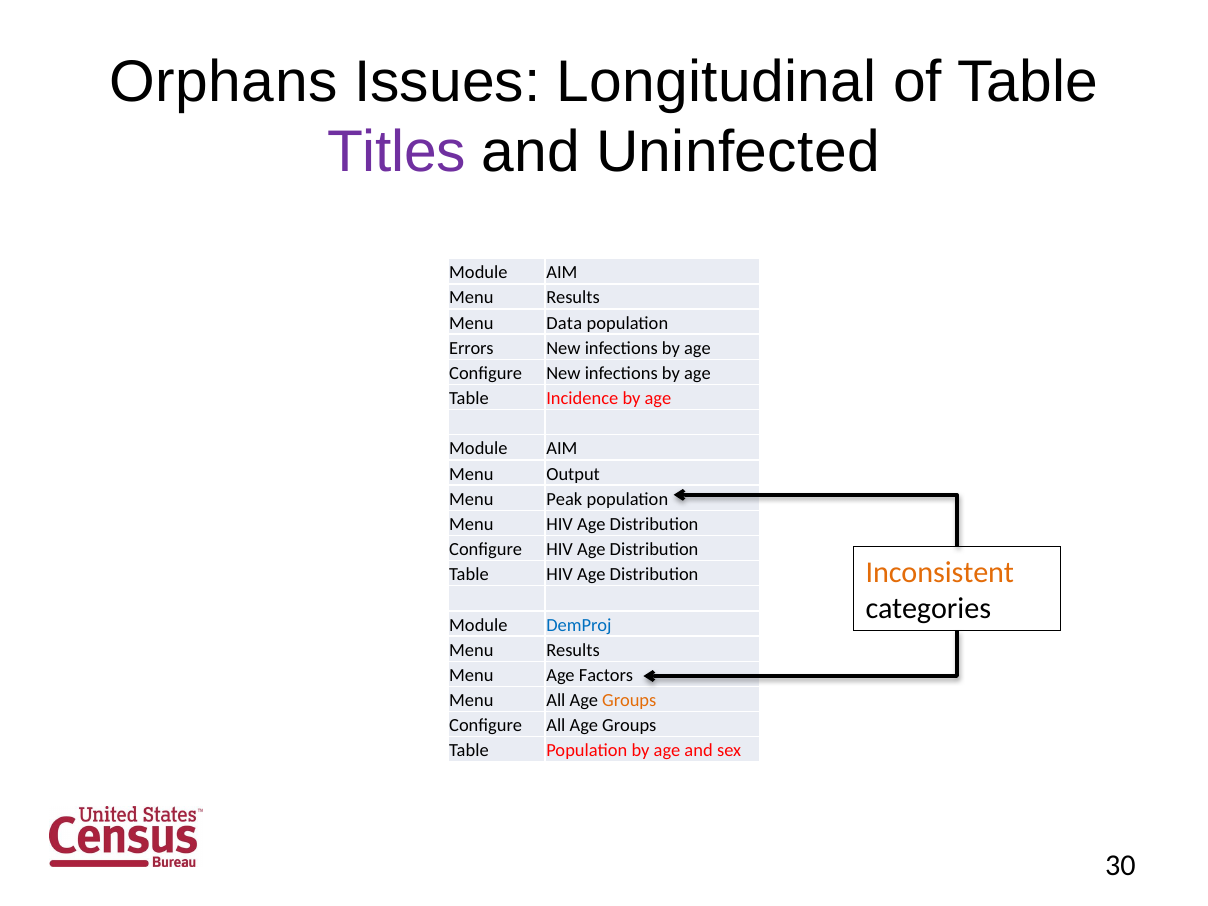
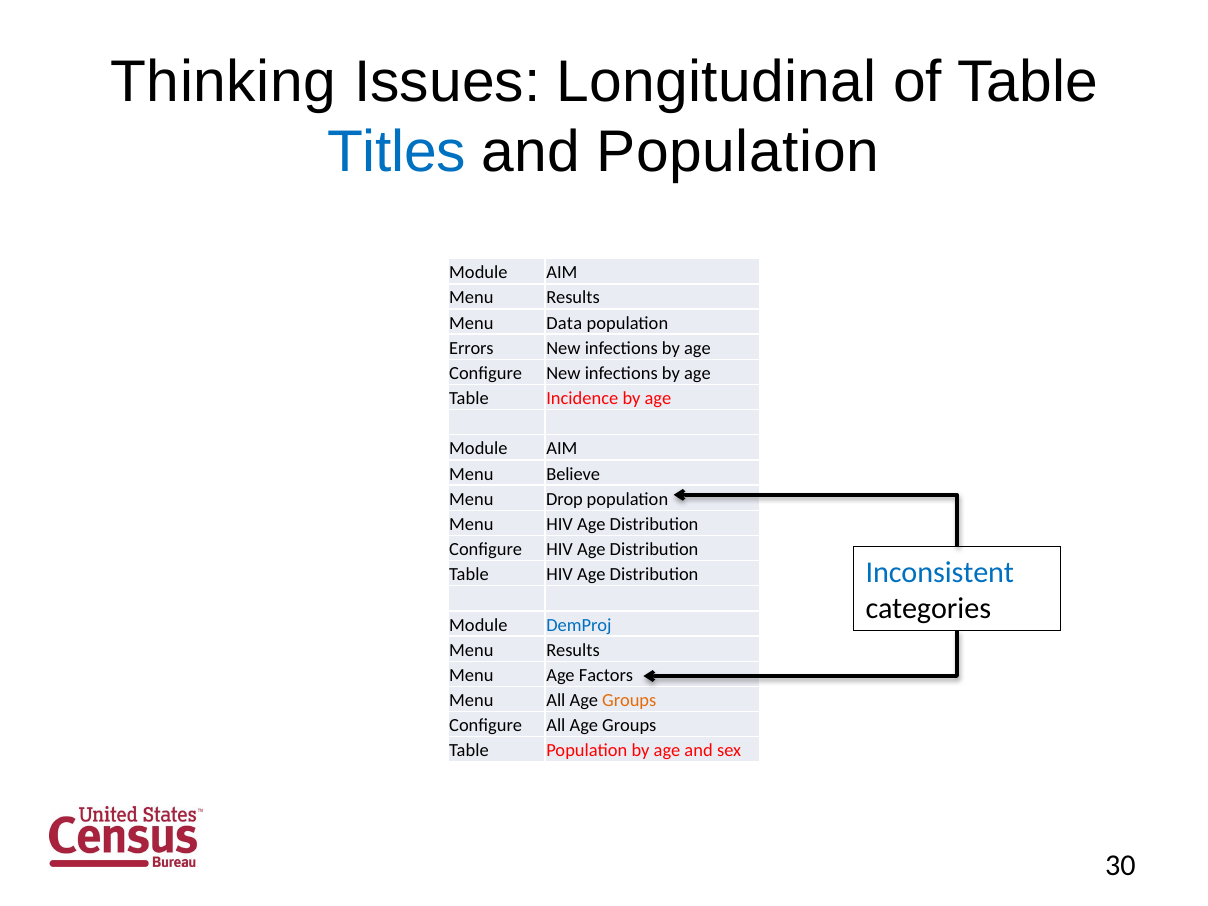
Orphans: Orphans -> Thinking
Titles colour: purple -> blue
and Uninfected: Uninfected -> Population
Output: Output -> Believe
Peak: Peak -> Drop
Inconsistent colour: orange -> blue
